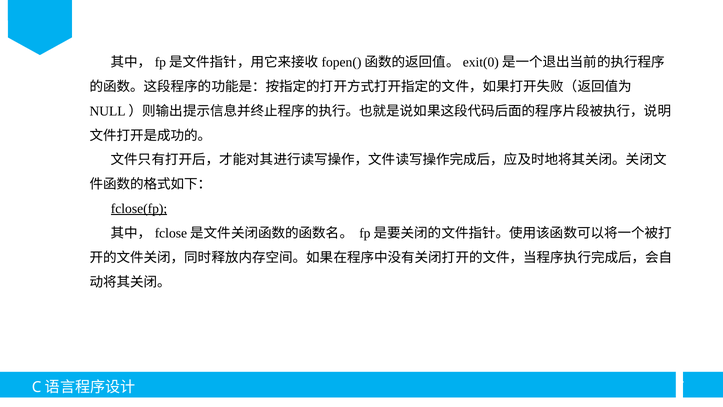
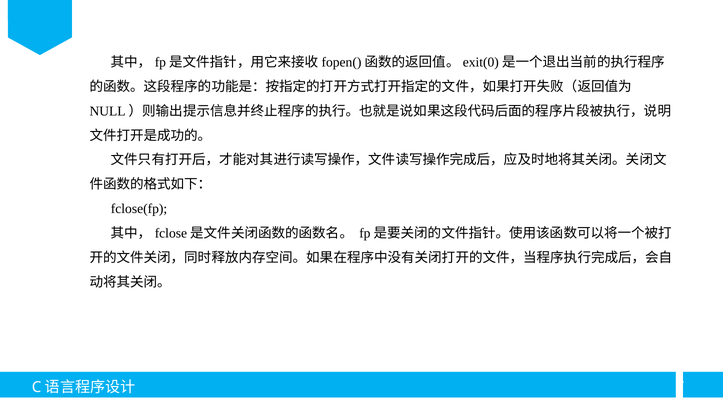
fclose(fp underline: present -> none
